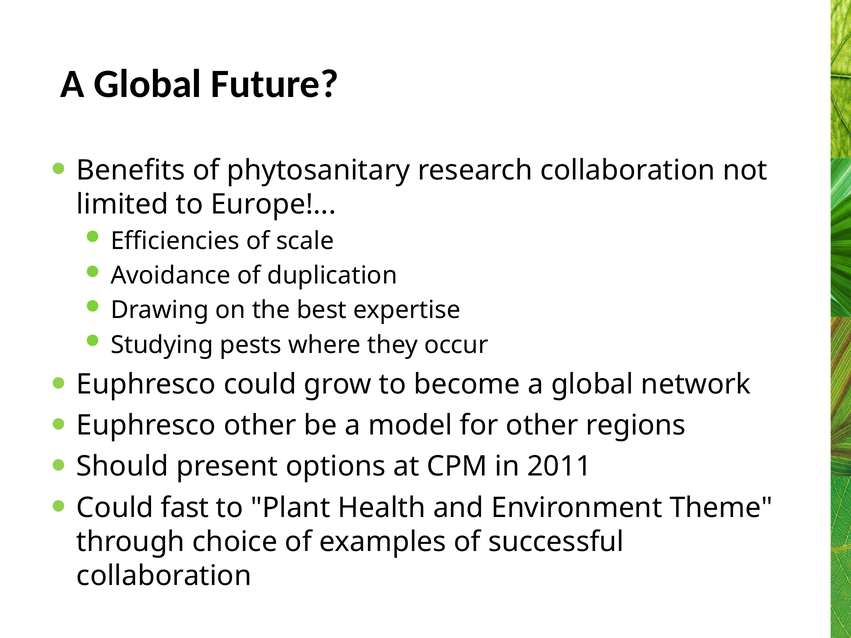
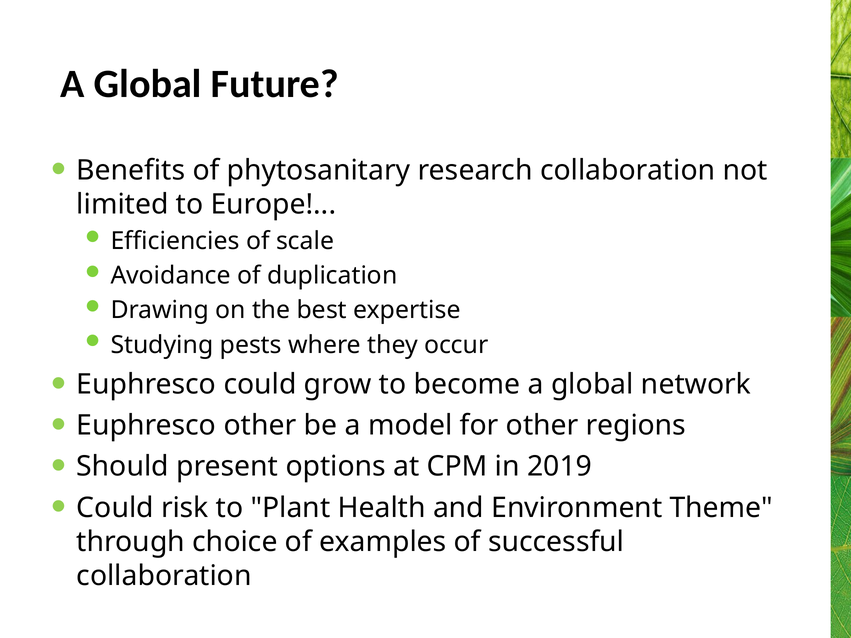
2011: 2011 -> 2019
fast: fast -> risk
